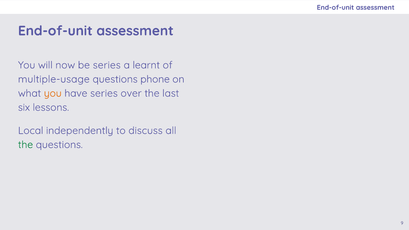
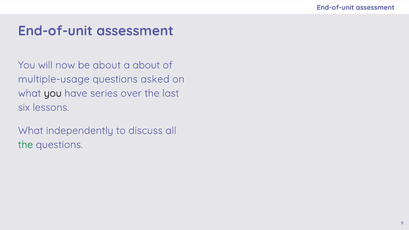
be series: series -> about
a learnt: learnt -> about
phone: phone -> asked
you at (53, 93) colour: orange -> black
Local at (31, 131): Local -> What
